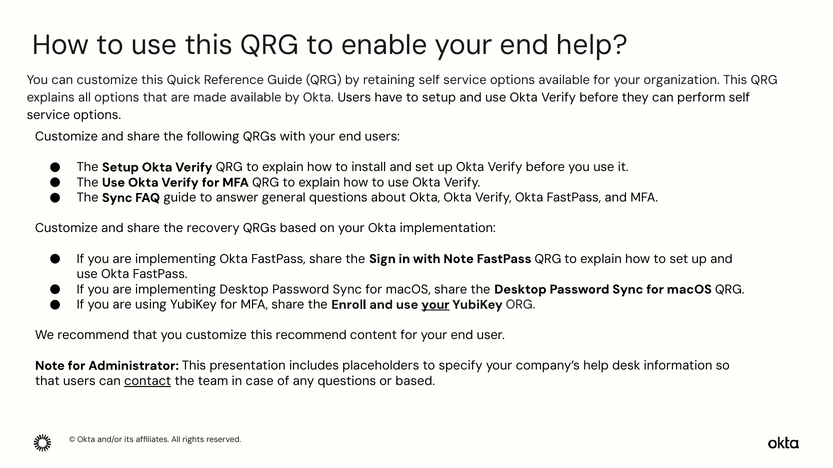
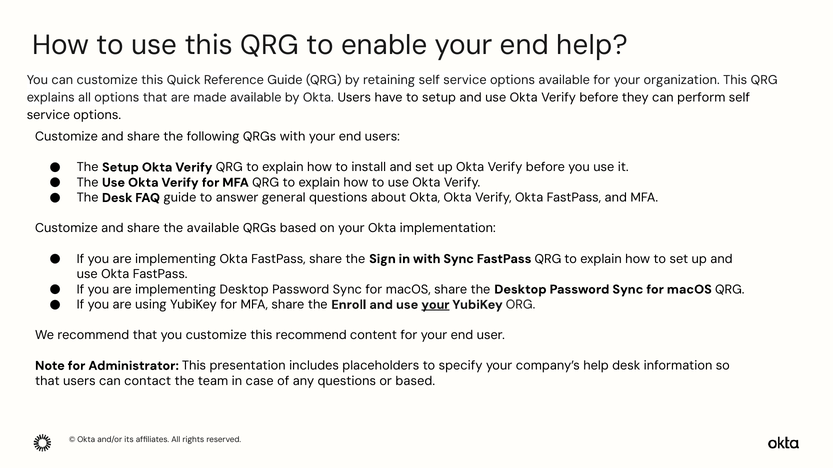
The Sync: Sync -> Desk
the recovery: recovery -> available
with Note: Note -> Sync
contact underline: present -> none
